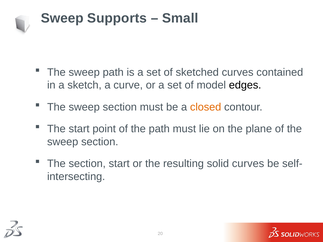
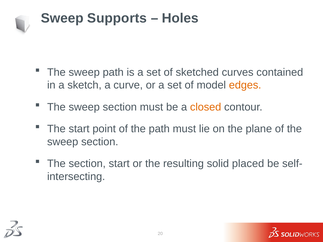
Small: Small -> Holes
edges colour: black -> orange
solid curves: curves -> placed
